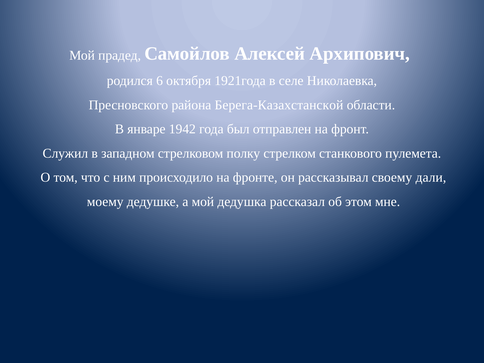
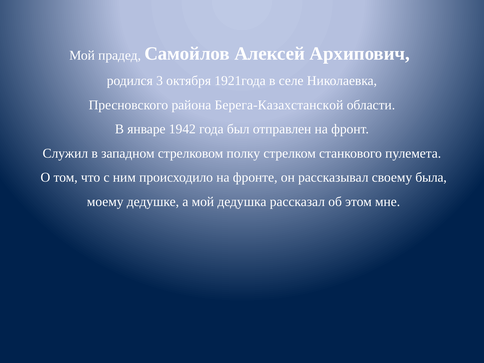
6: 6 -> 3
дали: дали -> была
